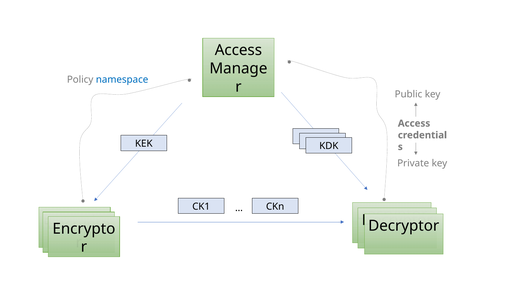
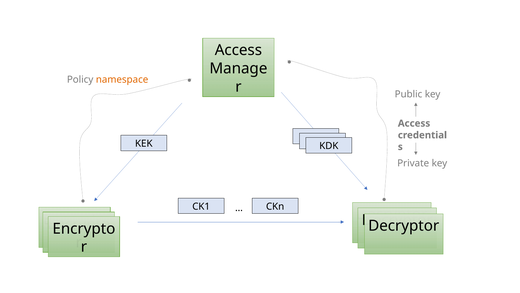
namespace colour: blue -> orange
